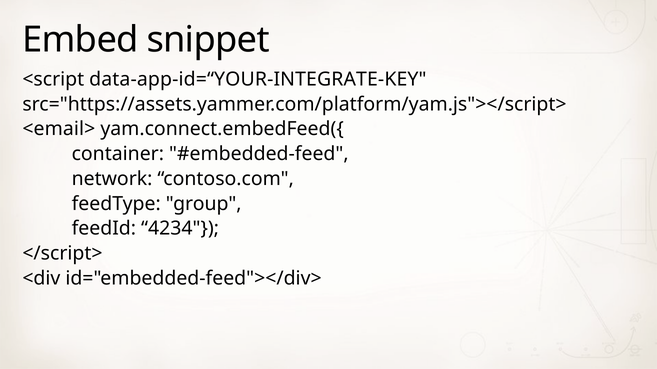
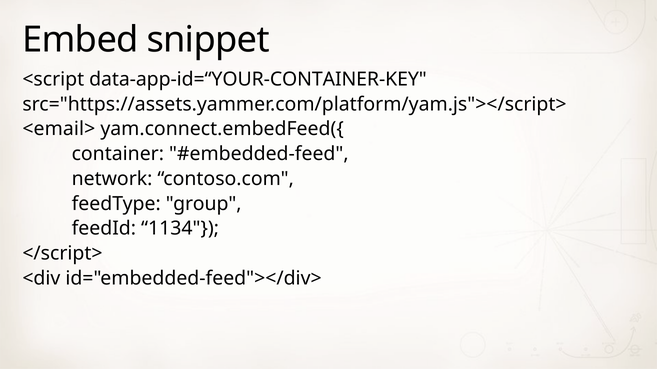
data-app-id=“YOUR-INTEGRATE-KEY: data-app-id=“YOUR-INTEGRATE-KEY -> data-app-id=“YOUR-CONTAINER-KEY
4234: 4234 -> 1134
